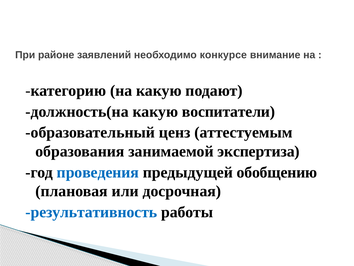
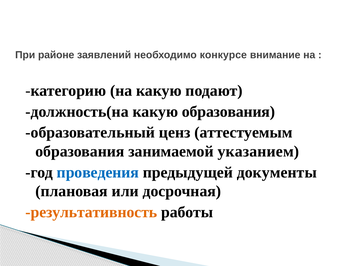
какую воспитатели: воспитатели -> образования
экспертиза: экспертиза -> указанием
обобщению: обобщению -> документы
результативность colour: blue -> orange
